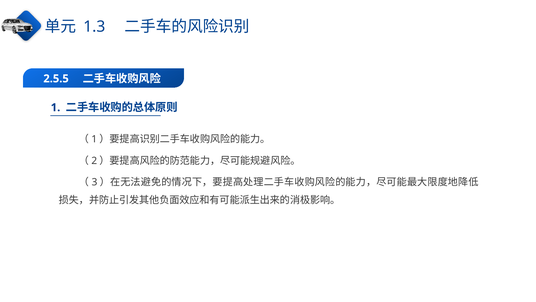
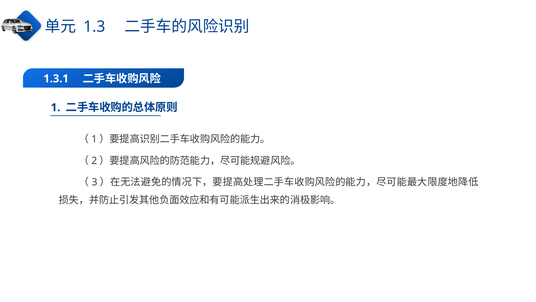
2.5.5: 2.5.5 -> 1.3.1
